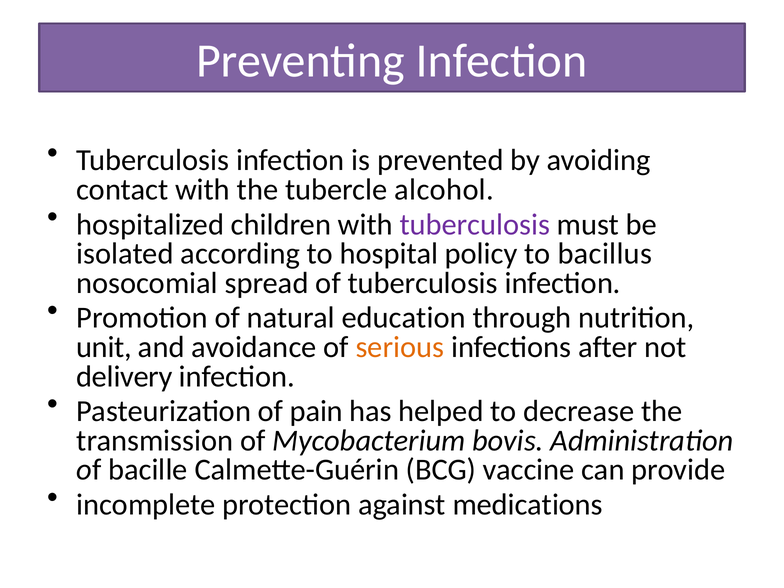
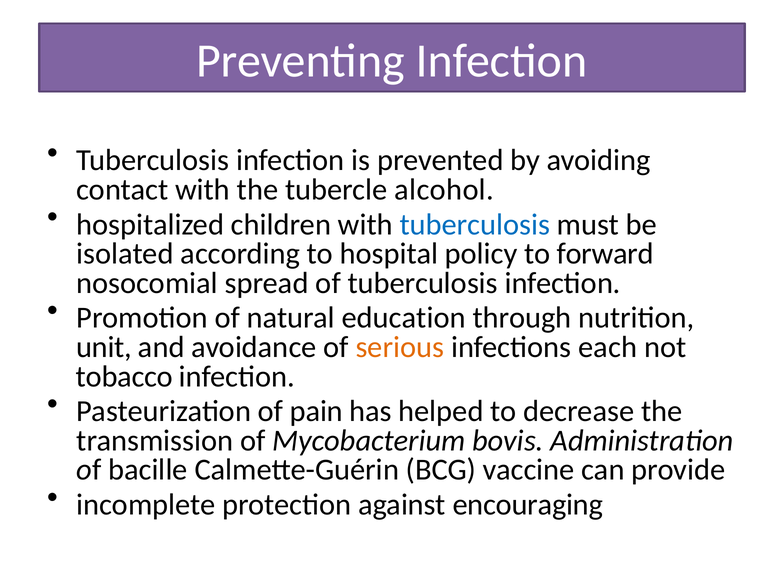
tuberculosis at (475, 224) colour: purple -> blue
bacillus: bacillus -> forward
after: after -> each
delivery: delivery -> tobacco
medications: medications -> encouraging
